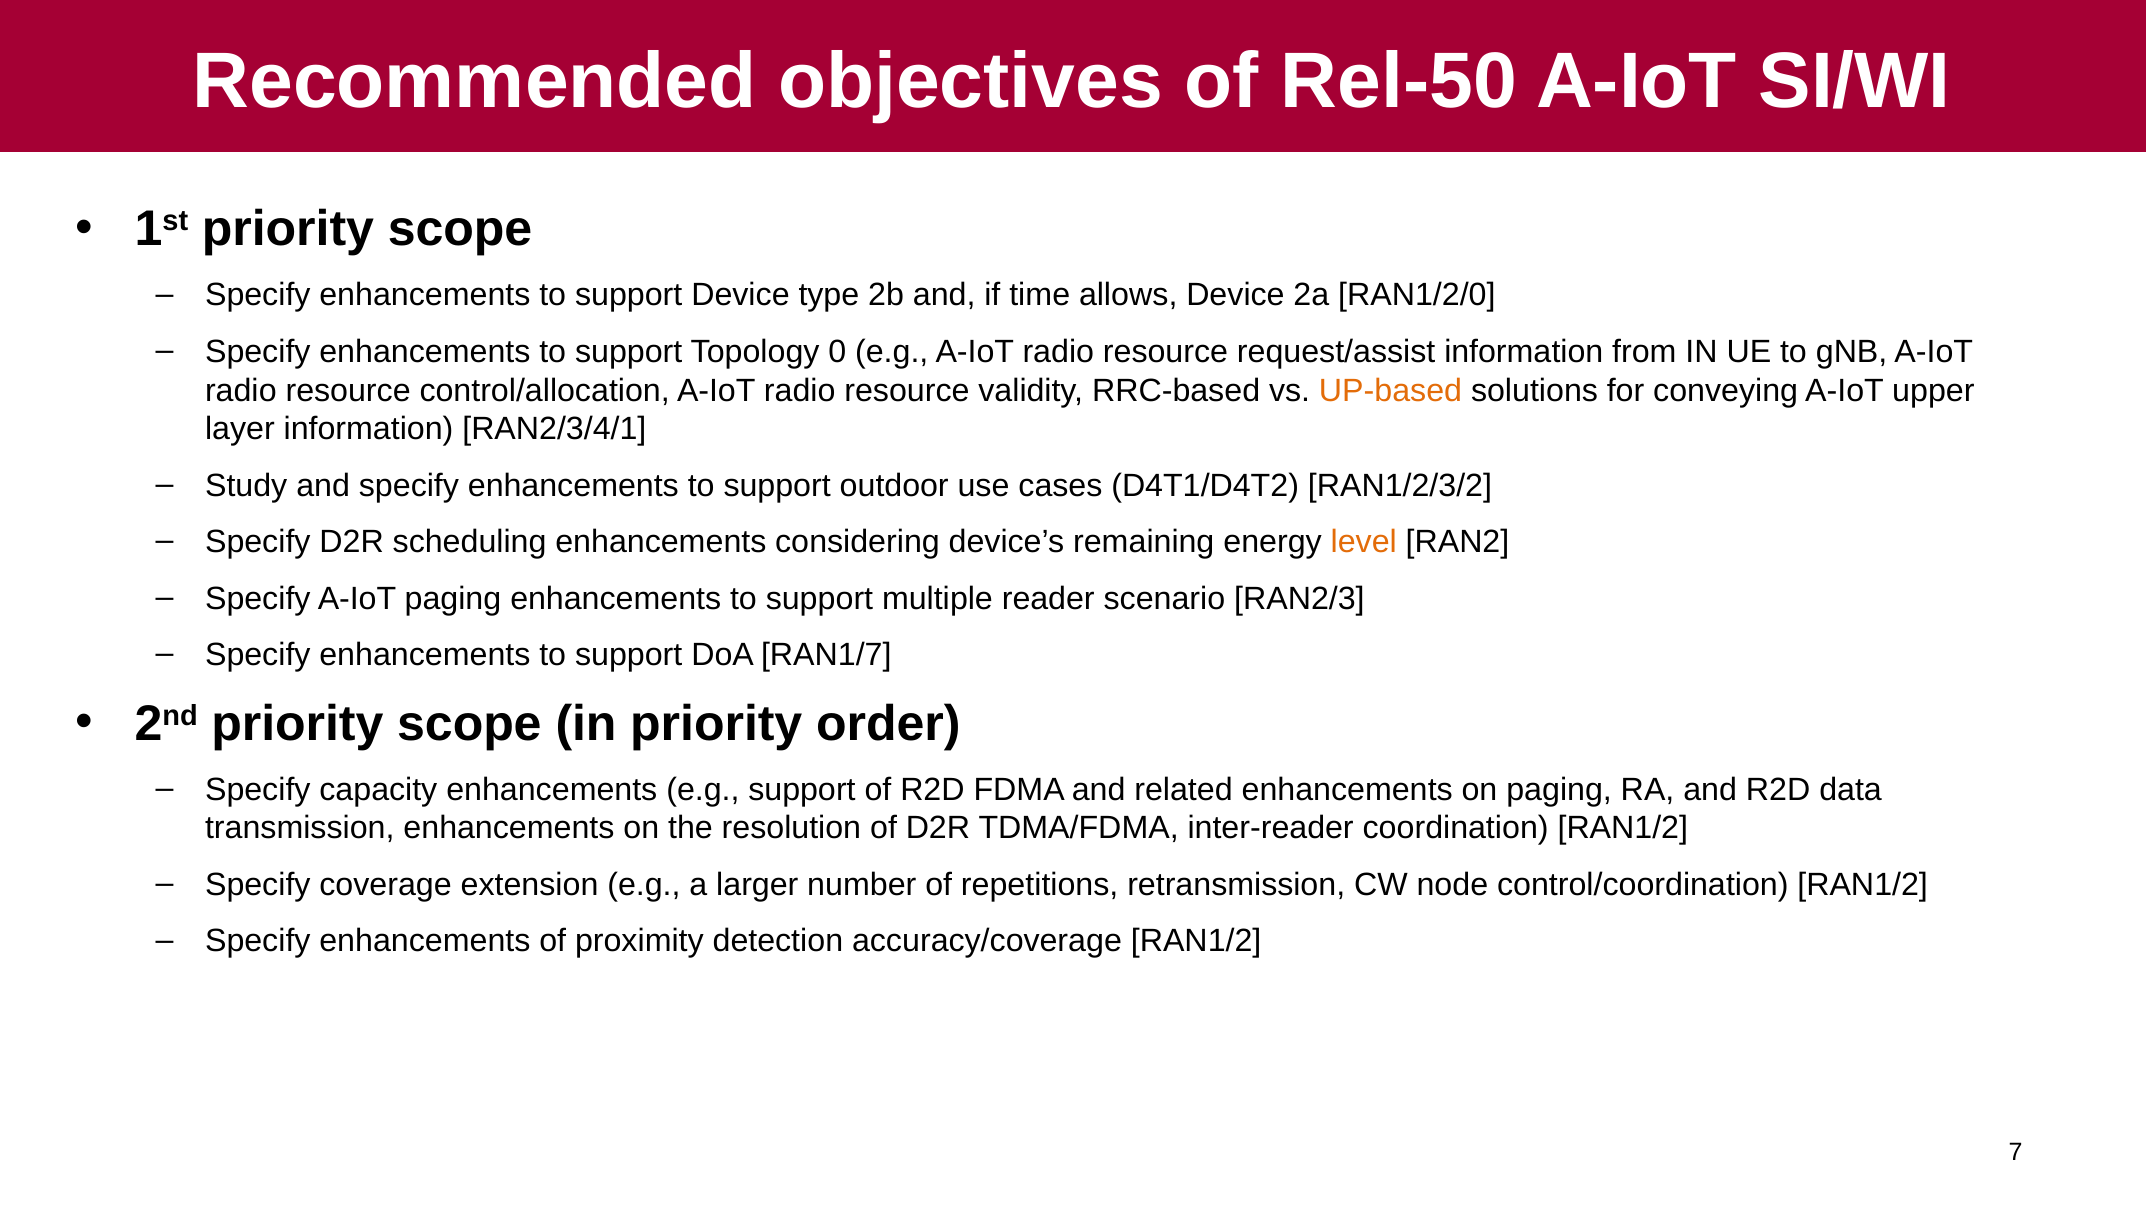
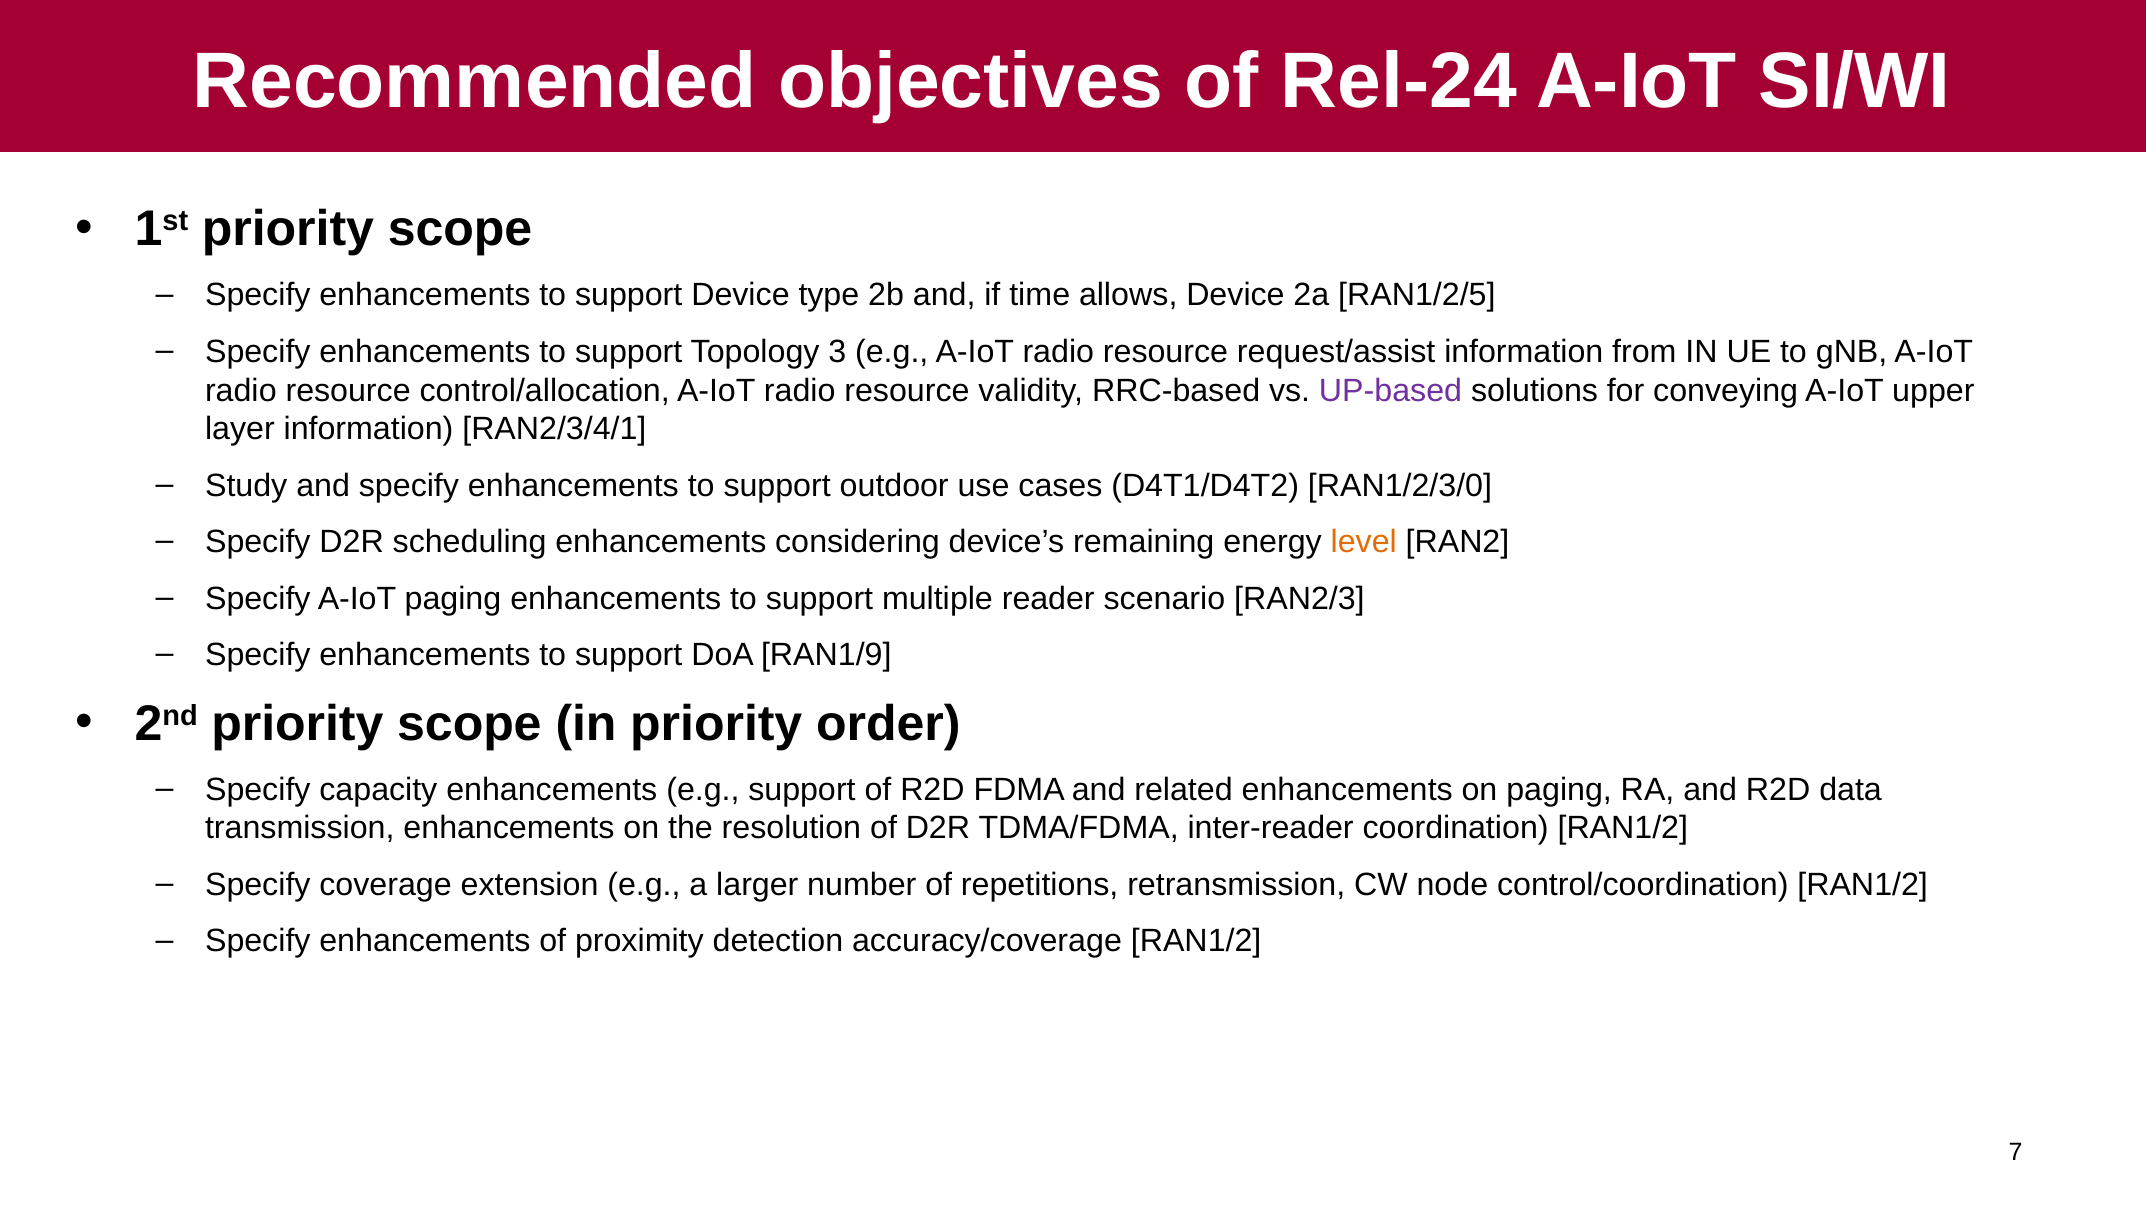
Rel-50: Rel-50 -> Rel-24
RAN1/2/0: RAN1/2/0 -> RAN1/2/5
0: 0 -> 3
UP-based colour: orange -> purple
RAN1/2/3/2: RAN1/2/3/2 -> RAN1/2/3/0
RAN1/7: RAN1/7 -> RAN1/9
